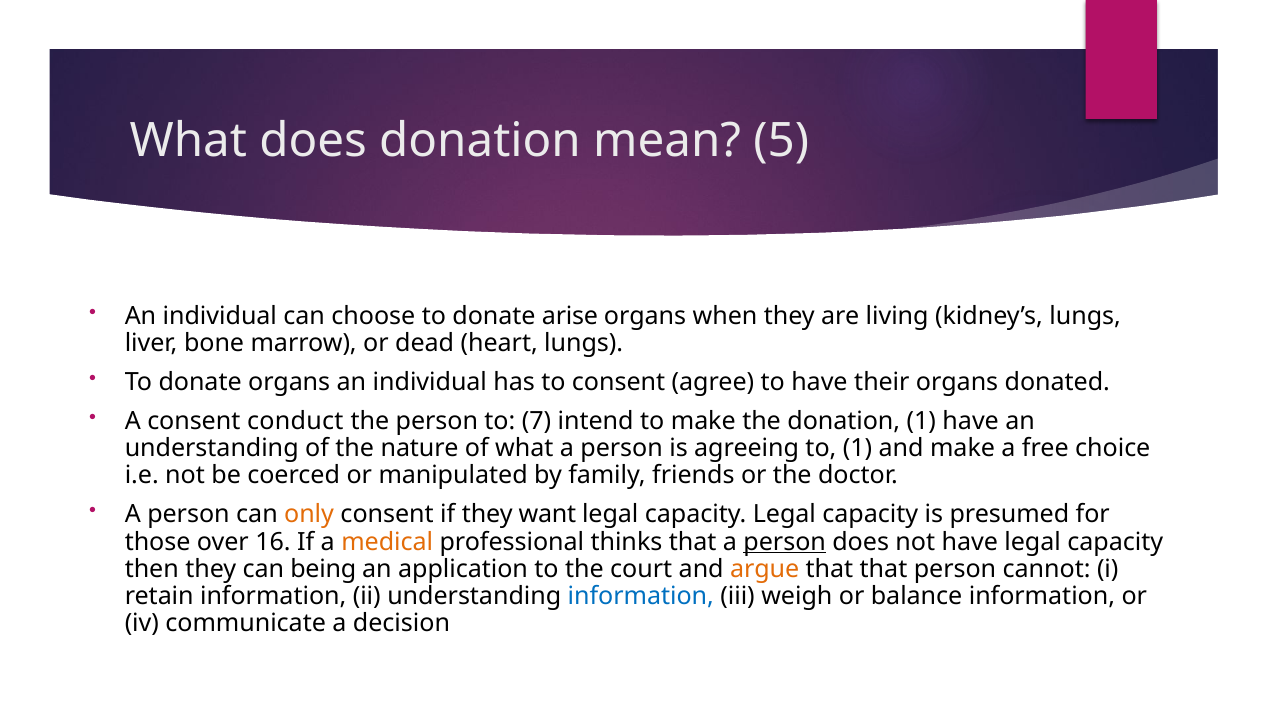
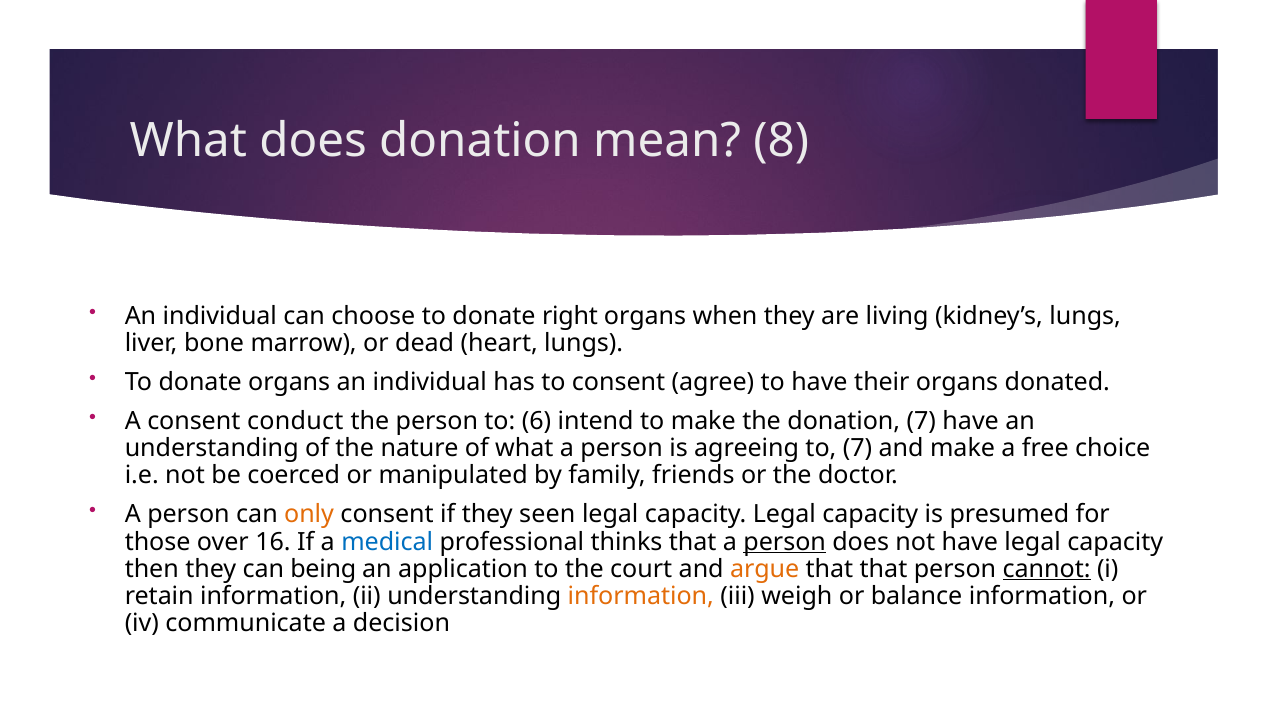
5: 5 -> 8
arise: arise -> right
7: 7 -> 6
donation 1: 1 -> 7
to 1: 1 -> 7
want: want -> seen
medical colour: orange -> blue
cannot underline: none -> present
information at (641, 596) colour: blue -> orange
